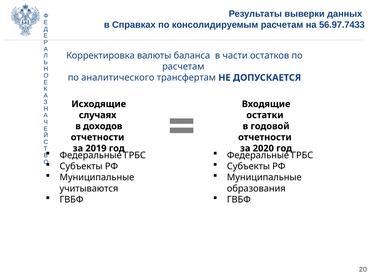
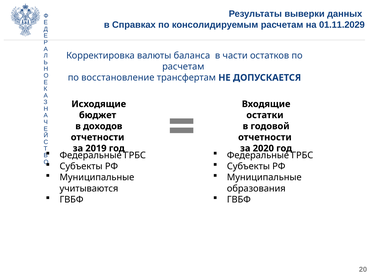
56.97.7433: 56.97.7433 -> 01.11.2029
аналитического: аналитического -> восстановление
случаях: случаях -> бюджет
